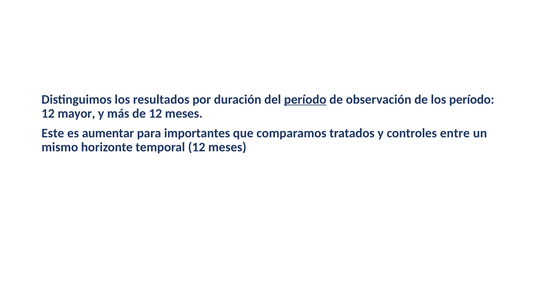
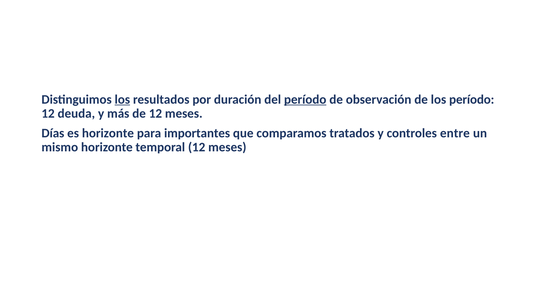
los at (122, 99) underline: none -> present
mayor: mayor -> deuda
Este: Este -> Días
es aumentar: aumentar -> horizonte
